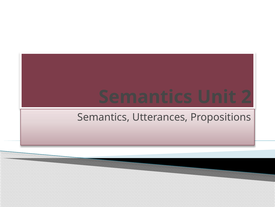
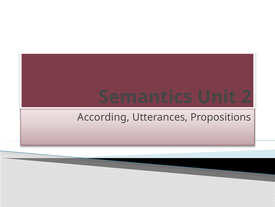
Semantics at (103, 117): Semantics -> According
